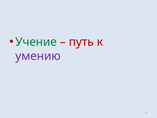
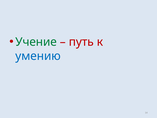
умению colour: purple -> blue
